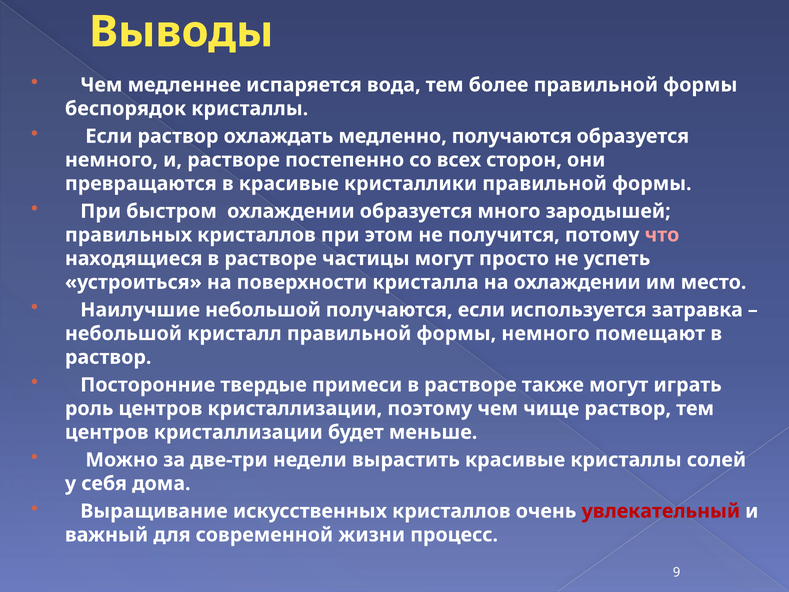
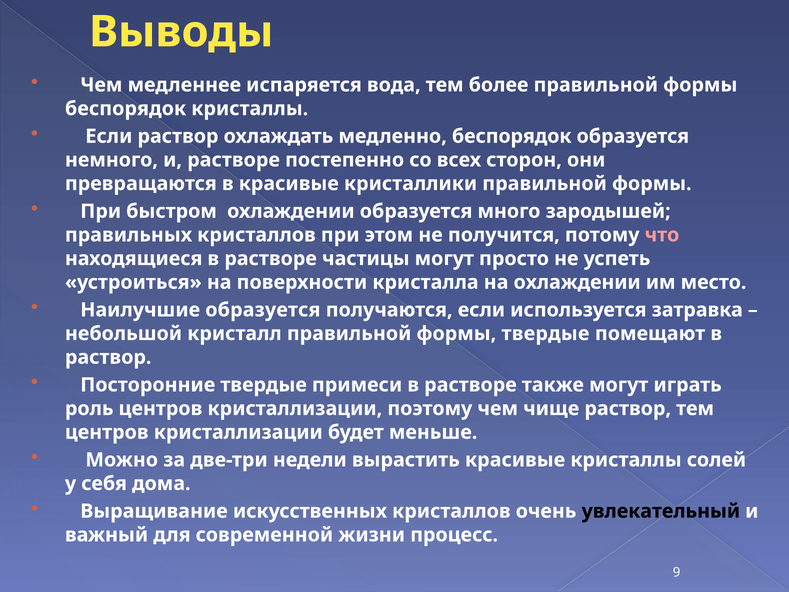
медленно получаются: получаются -> беспорядок
Наилучшие небольшой: небольшой -> образуется
формы немного: немного -> твердые
увлекательный colour: red -> black
